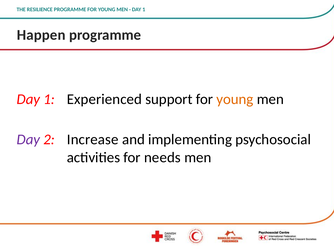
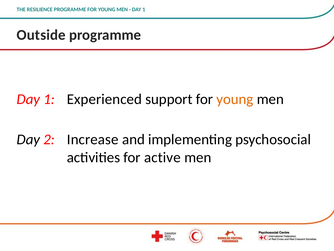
Happen: Happen -> Outside
Day at (28, 139) colour: purple -> black
needs: needs -> active
